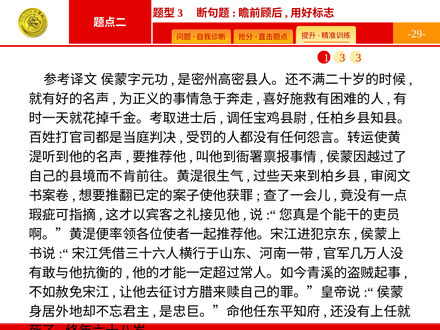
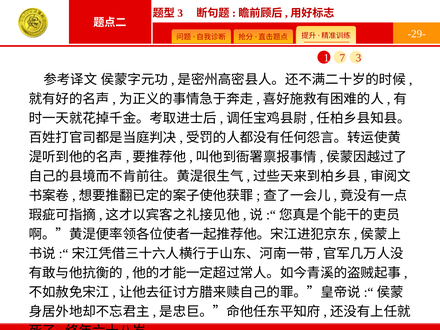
1 3: 3 -> 7
